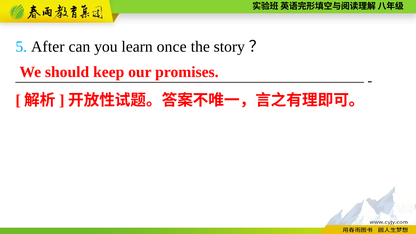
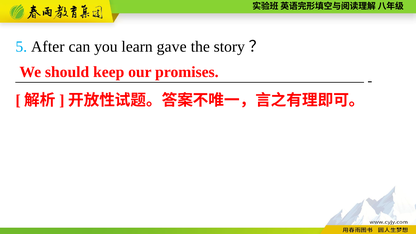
once: once -> gave
